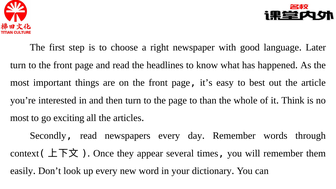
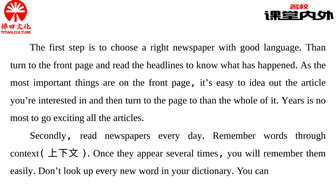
Later at (316, 47): Later -> Than
best: best -> idea
Think: Think -> Years
